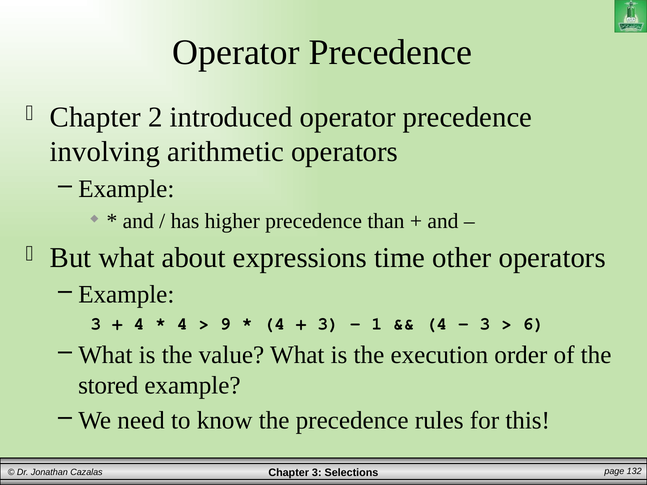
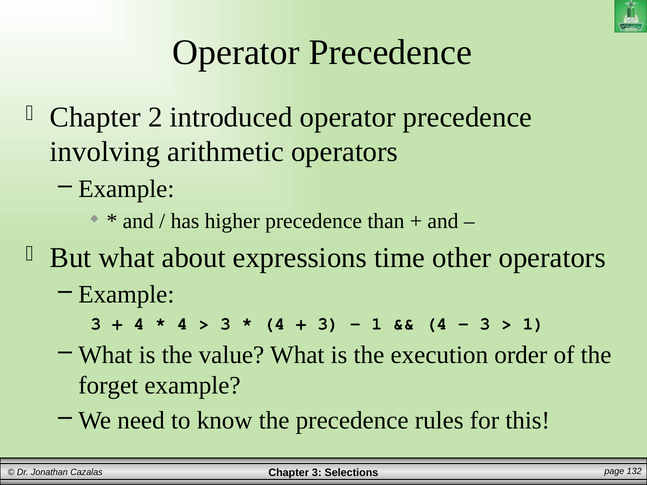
9 at (225, 324): 9 -> 3
6 at (534, 324): 6 -> 1
stored: stored -> forget
